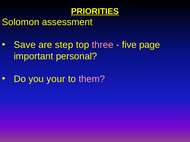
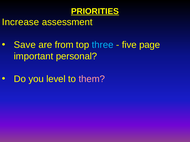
Solomon: Solomon -> Increase
step: step -> from
three colour: pink -> light blue
your: your -> level
